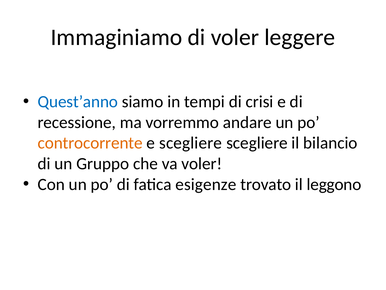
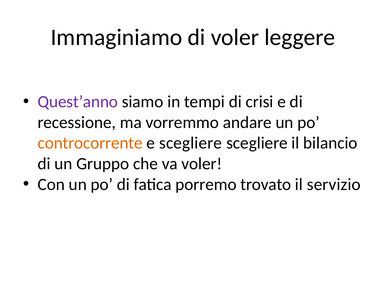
Quest’anno colour: blue -> purple
esigenze: esigenze -> porremo
leggono: leggono -> servizio
